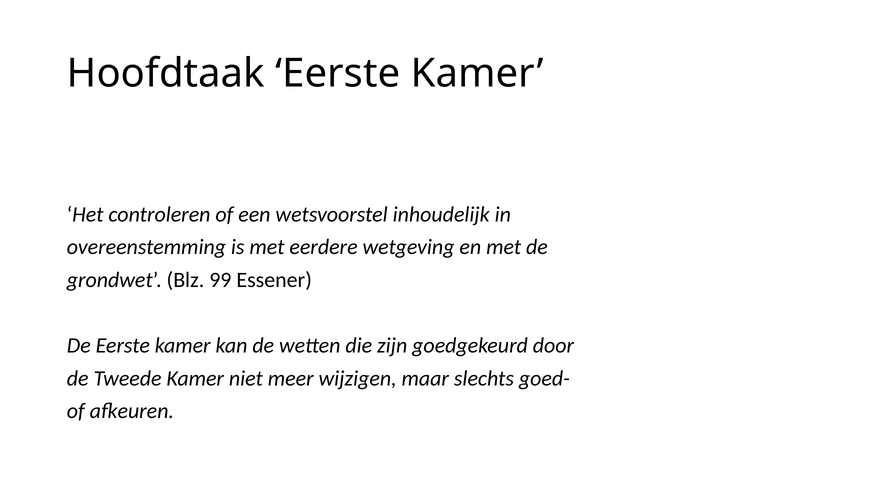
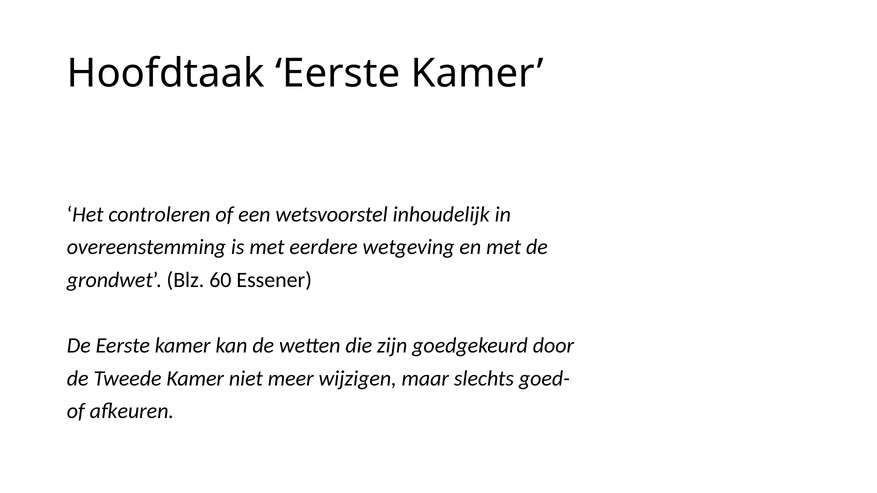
99: 99 -> 60
